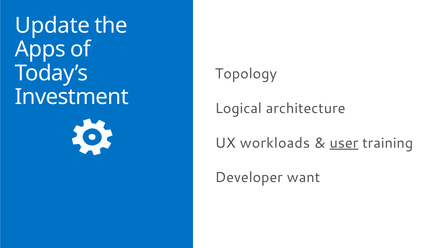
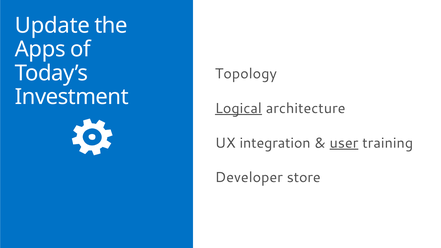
Logical underline: none -> present
workloads: workloads -> integration
want: want -> store
